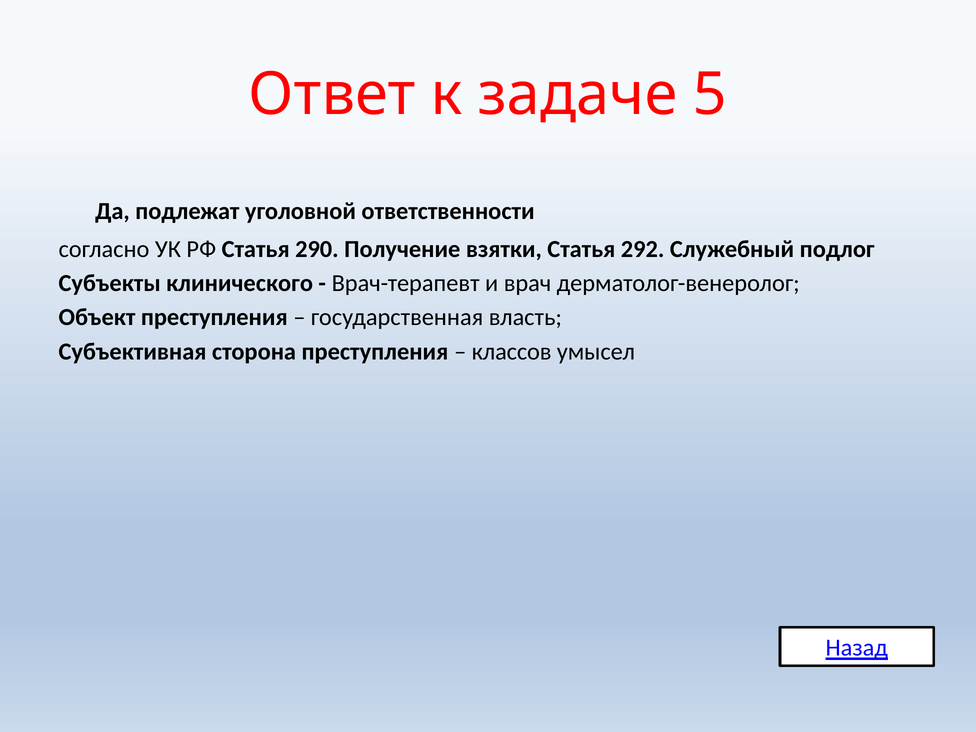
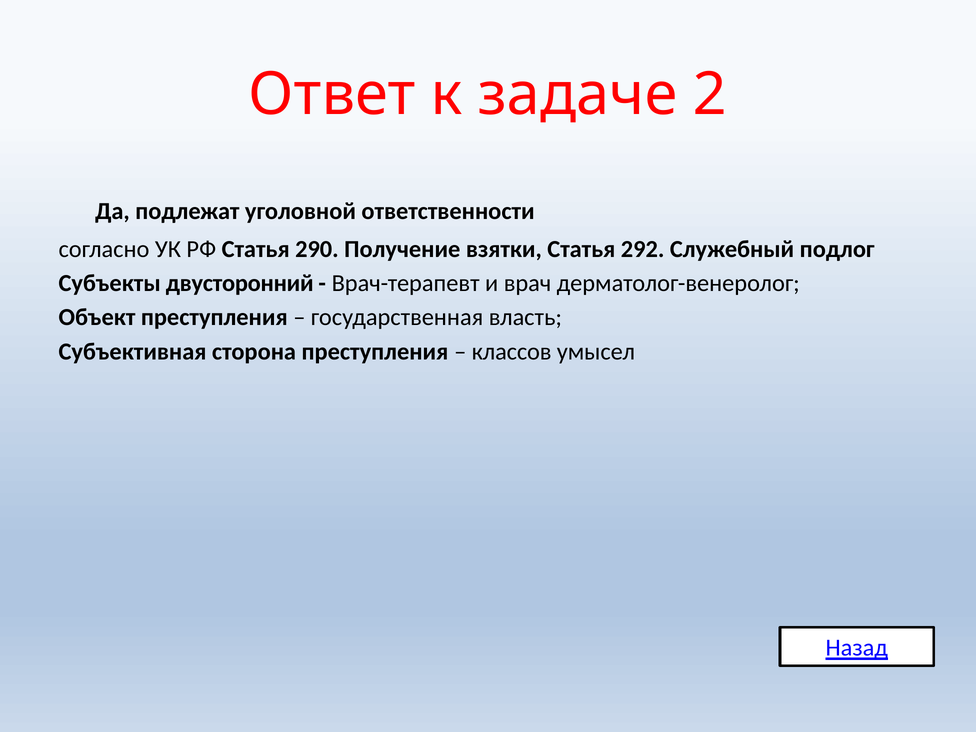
5: 5 -> 2
клинического: клинического -> двусторонний
